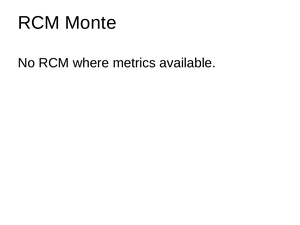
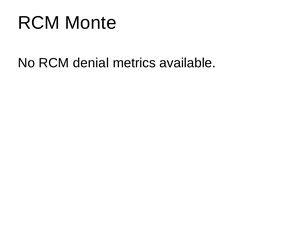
where: where -> denial
